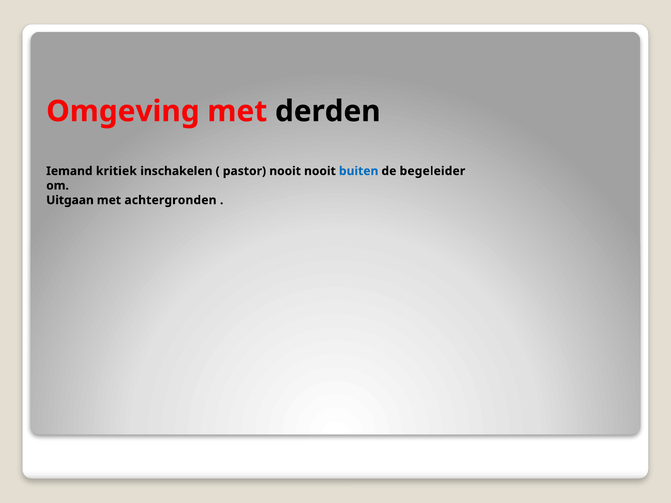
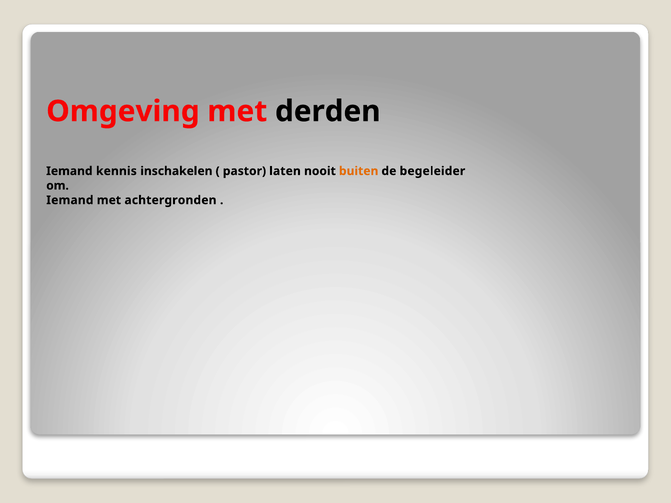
kritiek: kritiek -> kennis
pastor nooit: nooit -> laten
buiten colour: blue -> orange
Uitgaan at (70, 200): Uitgaan -> Iemand
